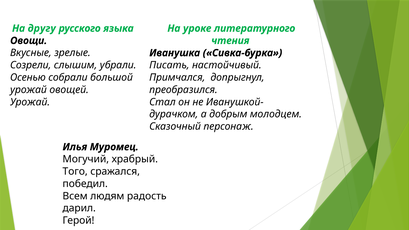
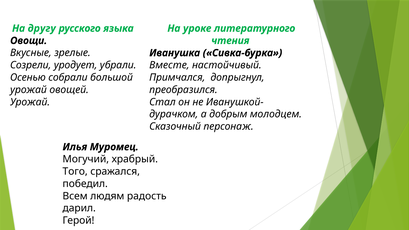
слышим: слышим -> уродует
Писать: Писать -> Вместе
